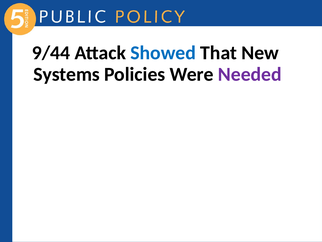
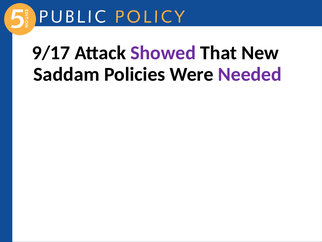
9/44: 9/44 -> 9/17
Showed colour: blue -> purple
Systems: Systems -> Saddam
